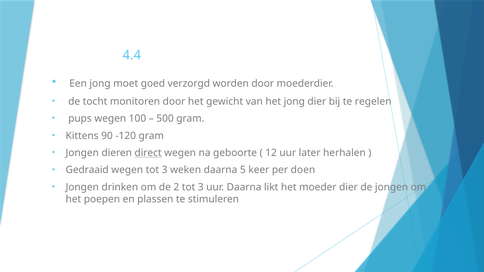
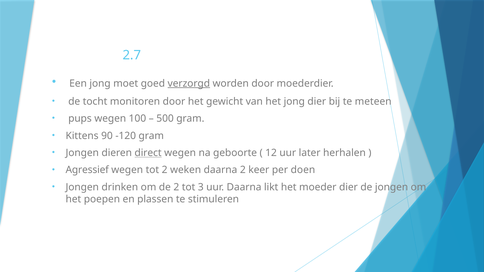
4.4: 4.4 -> 2.7
verzorgd underline: none -> present
regelen: regelen -> meteen
Gedraaid: Gedraaid -> Agressief
wegen tot 3: 3 -> 2
daarna 5: 5 -> 2
